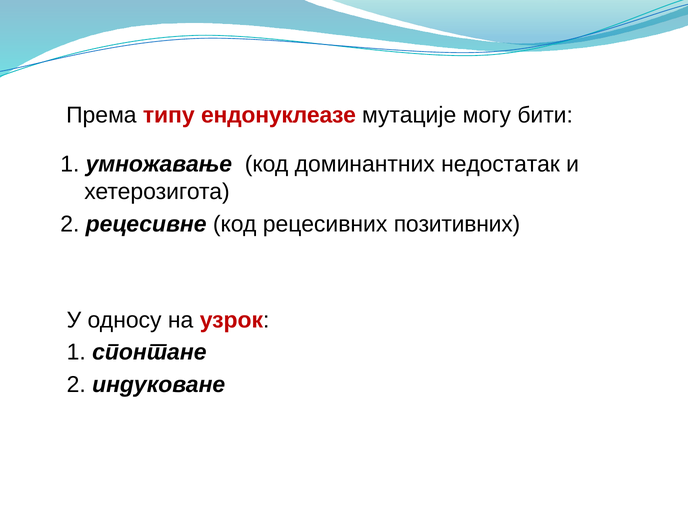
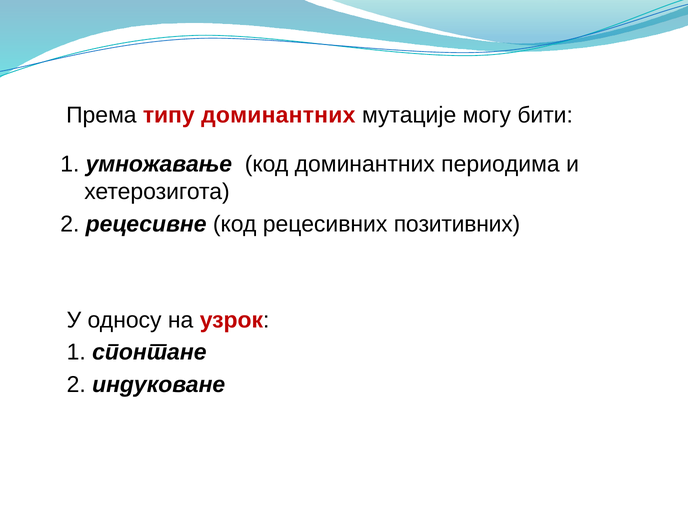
типу ендонуклеазе: ендонуклеазе -> доминантних
недостатак: недостатак -> периодима
